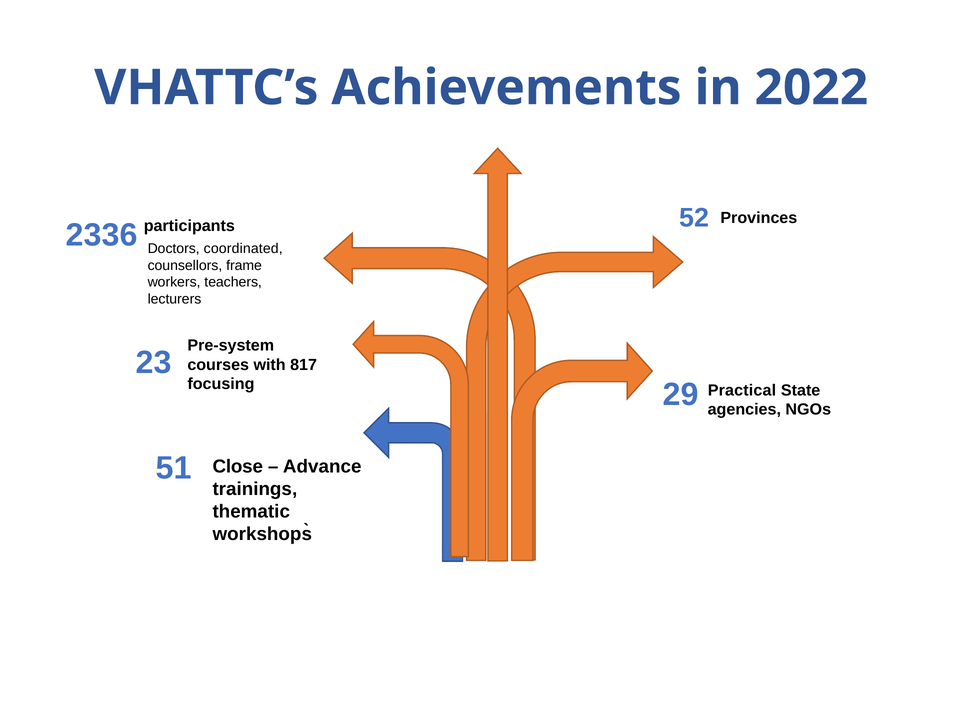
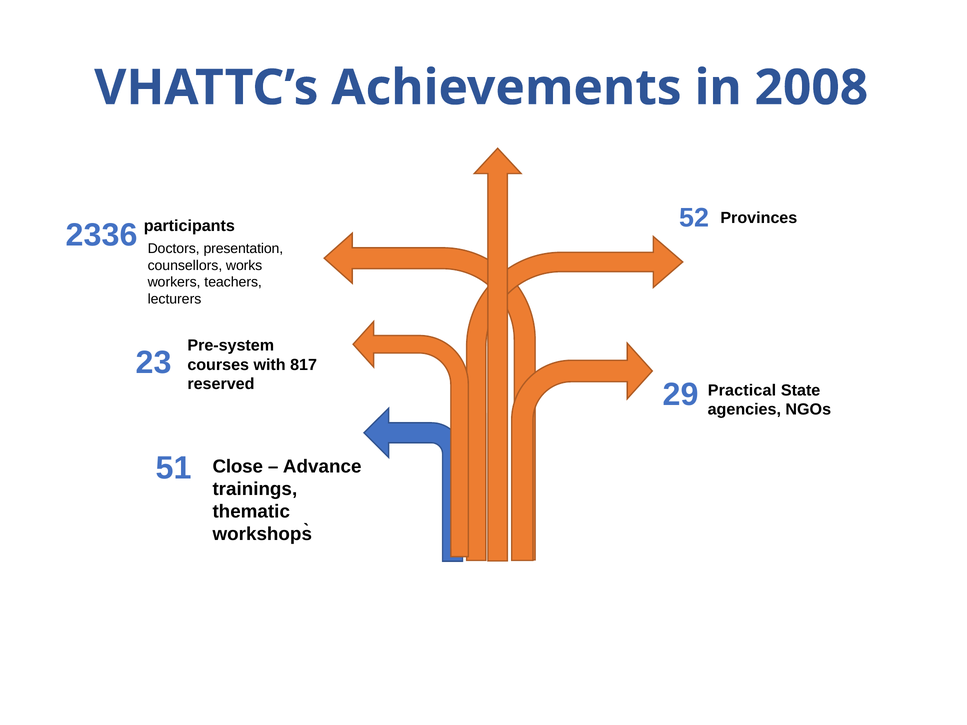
2022: 2022 -> 2008
coordinated: coordinated -> presentation
frame: frame -> works
focusing at (221, 384): focusing -> reserved
